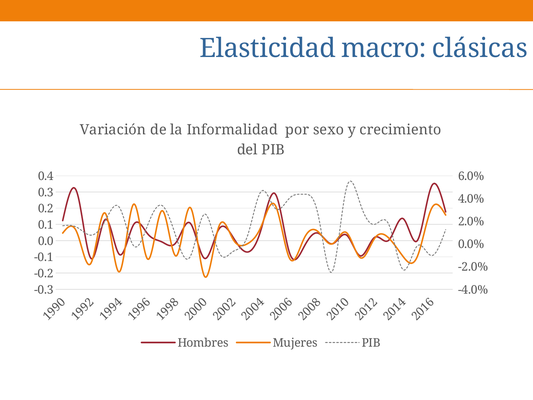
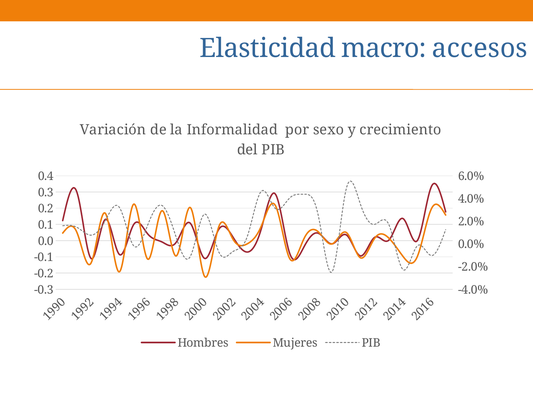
clásicas: clásicas -> accesos
